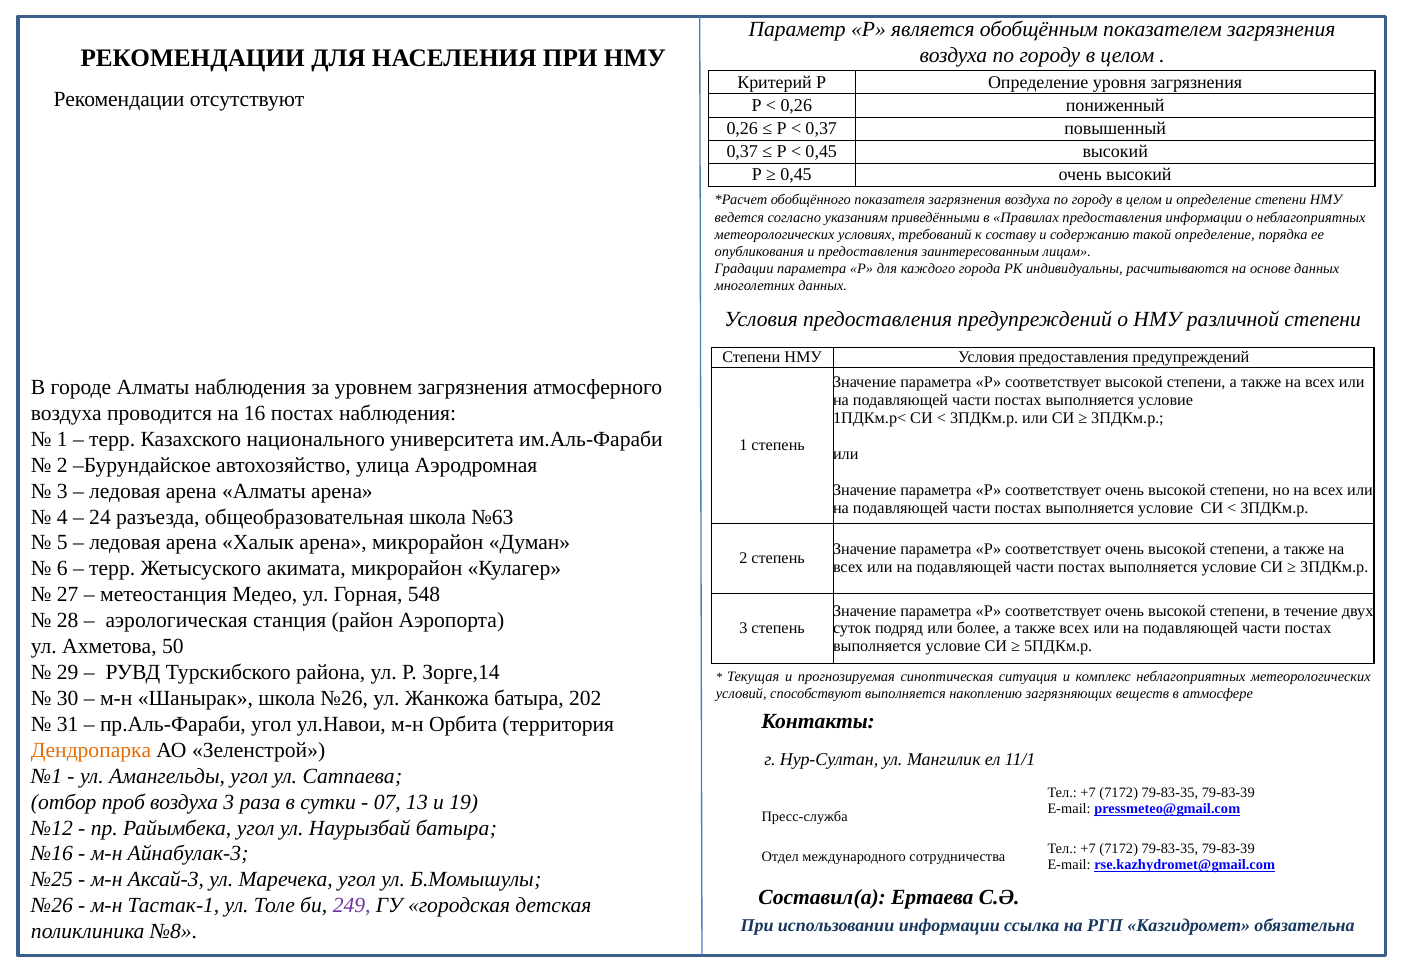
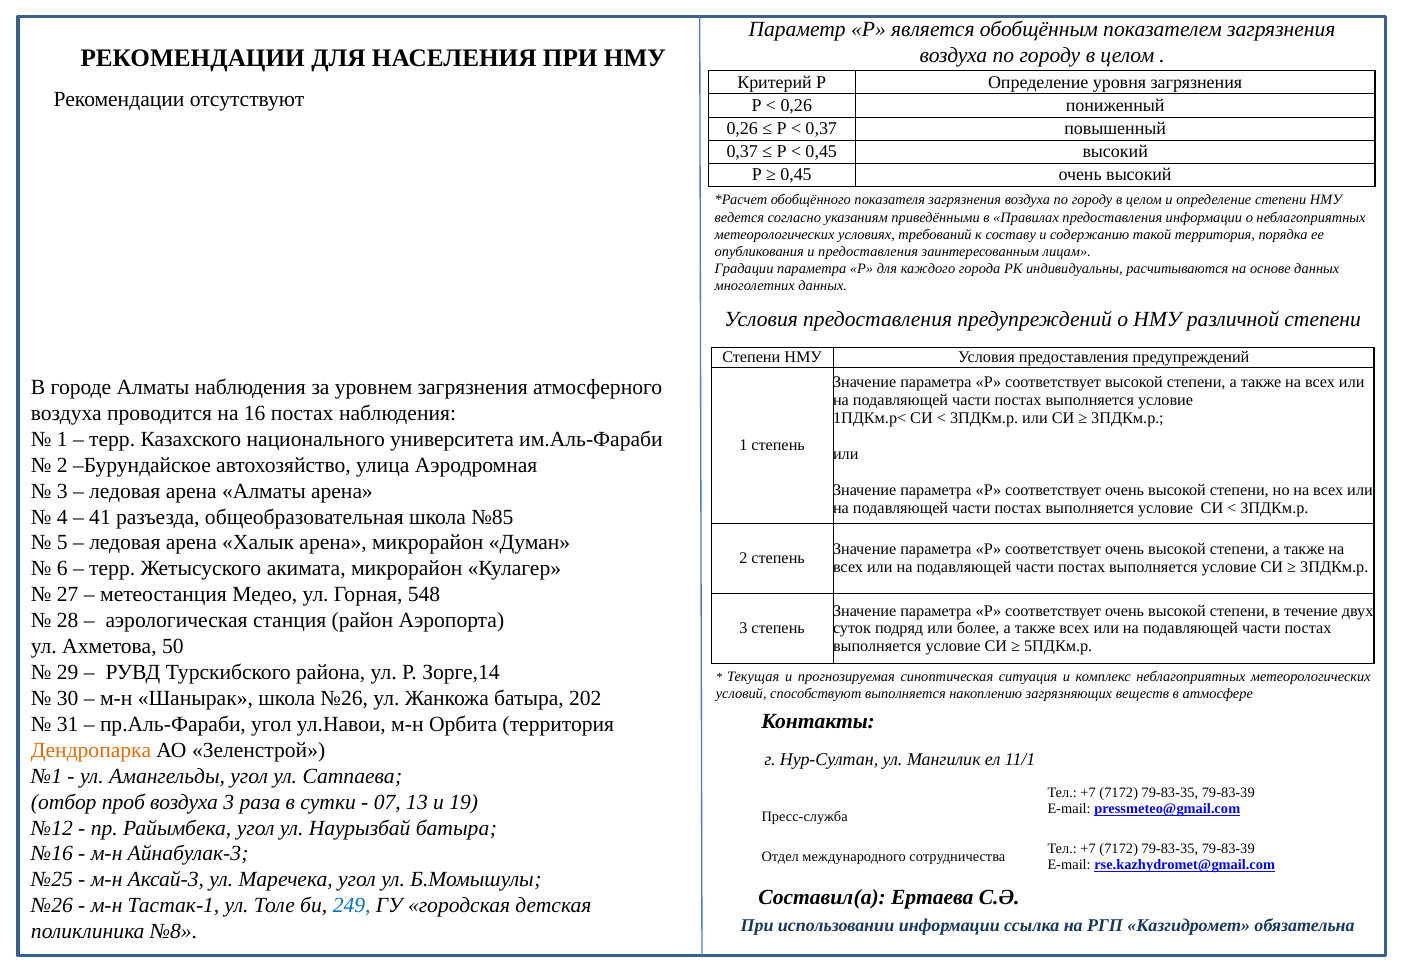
такой определение: определение -> территория
24: 24 -> 41
№63: №63 -> №85
249 colour: purple -> blue
